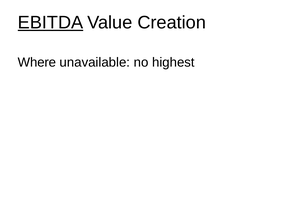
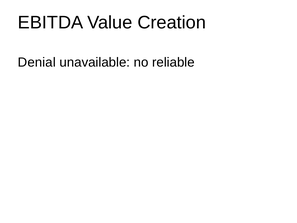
EBITDA underline: present -> none
Where: Where -> Denial
highest: highest -> reliable
